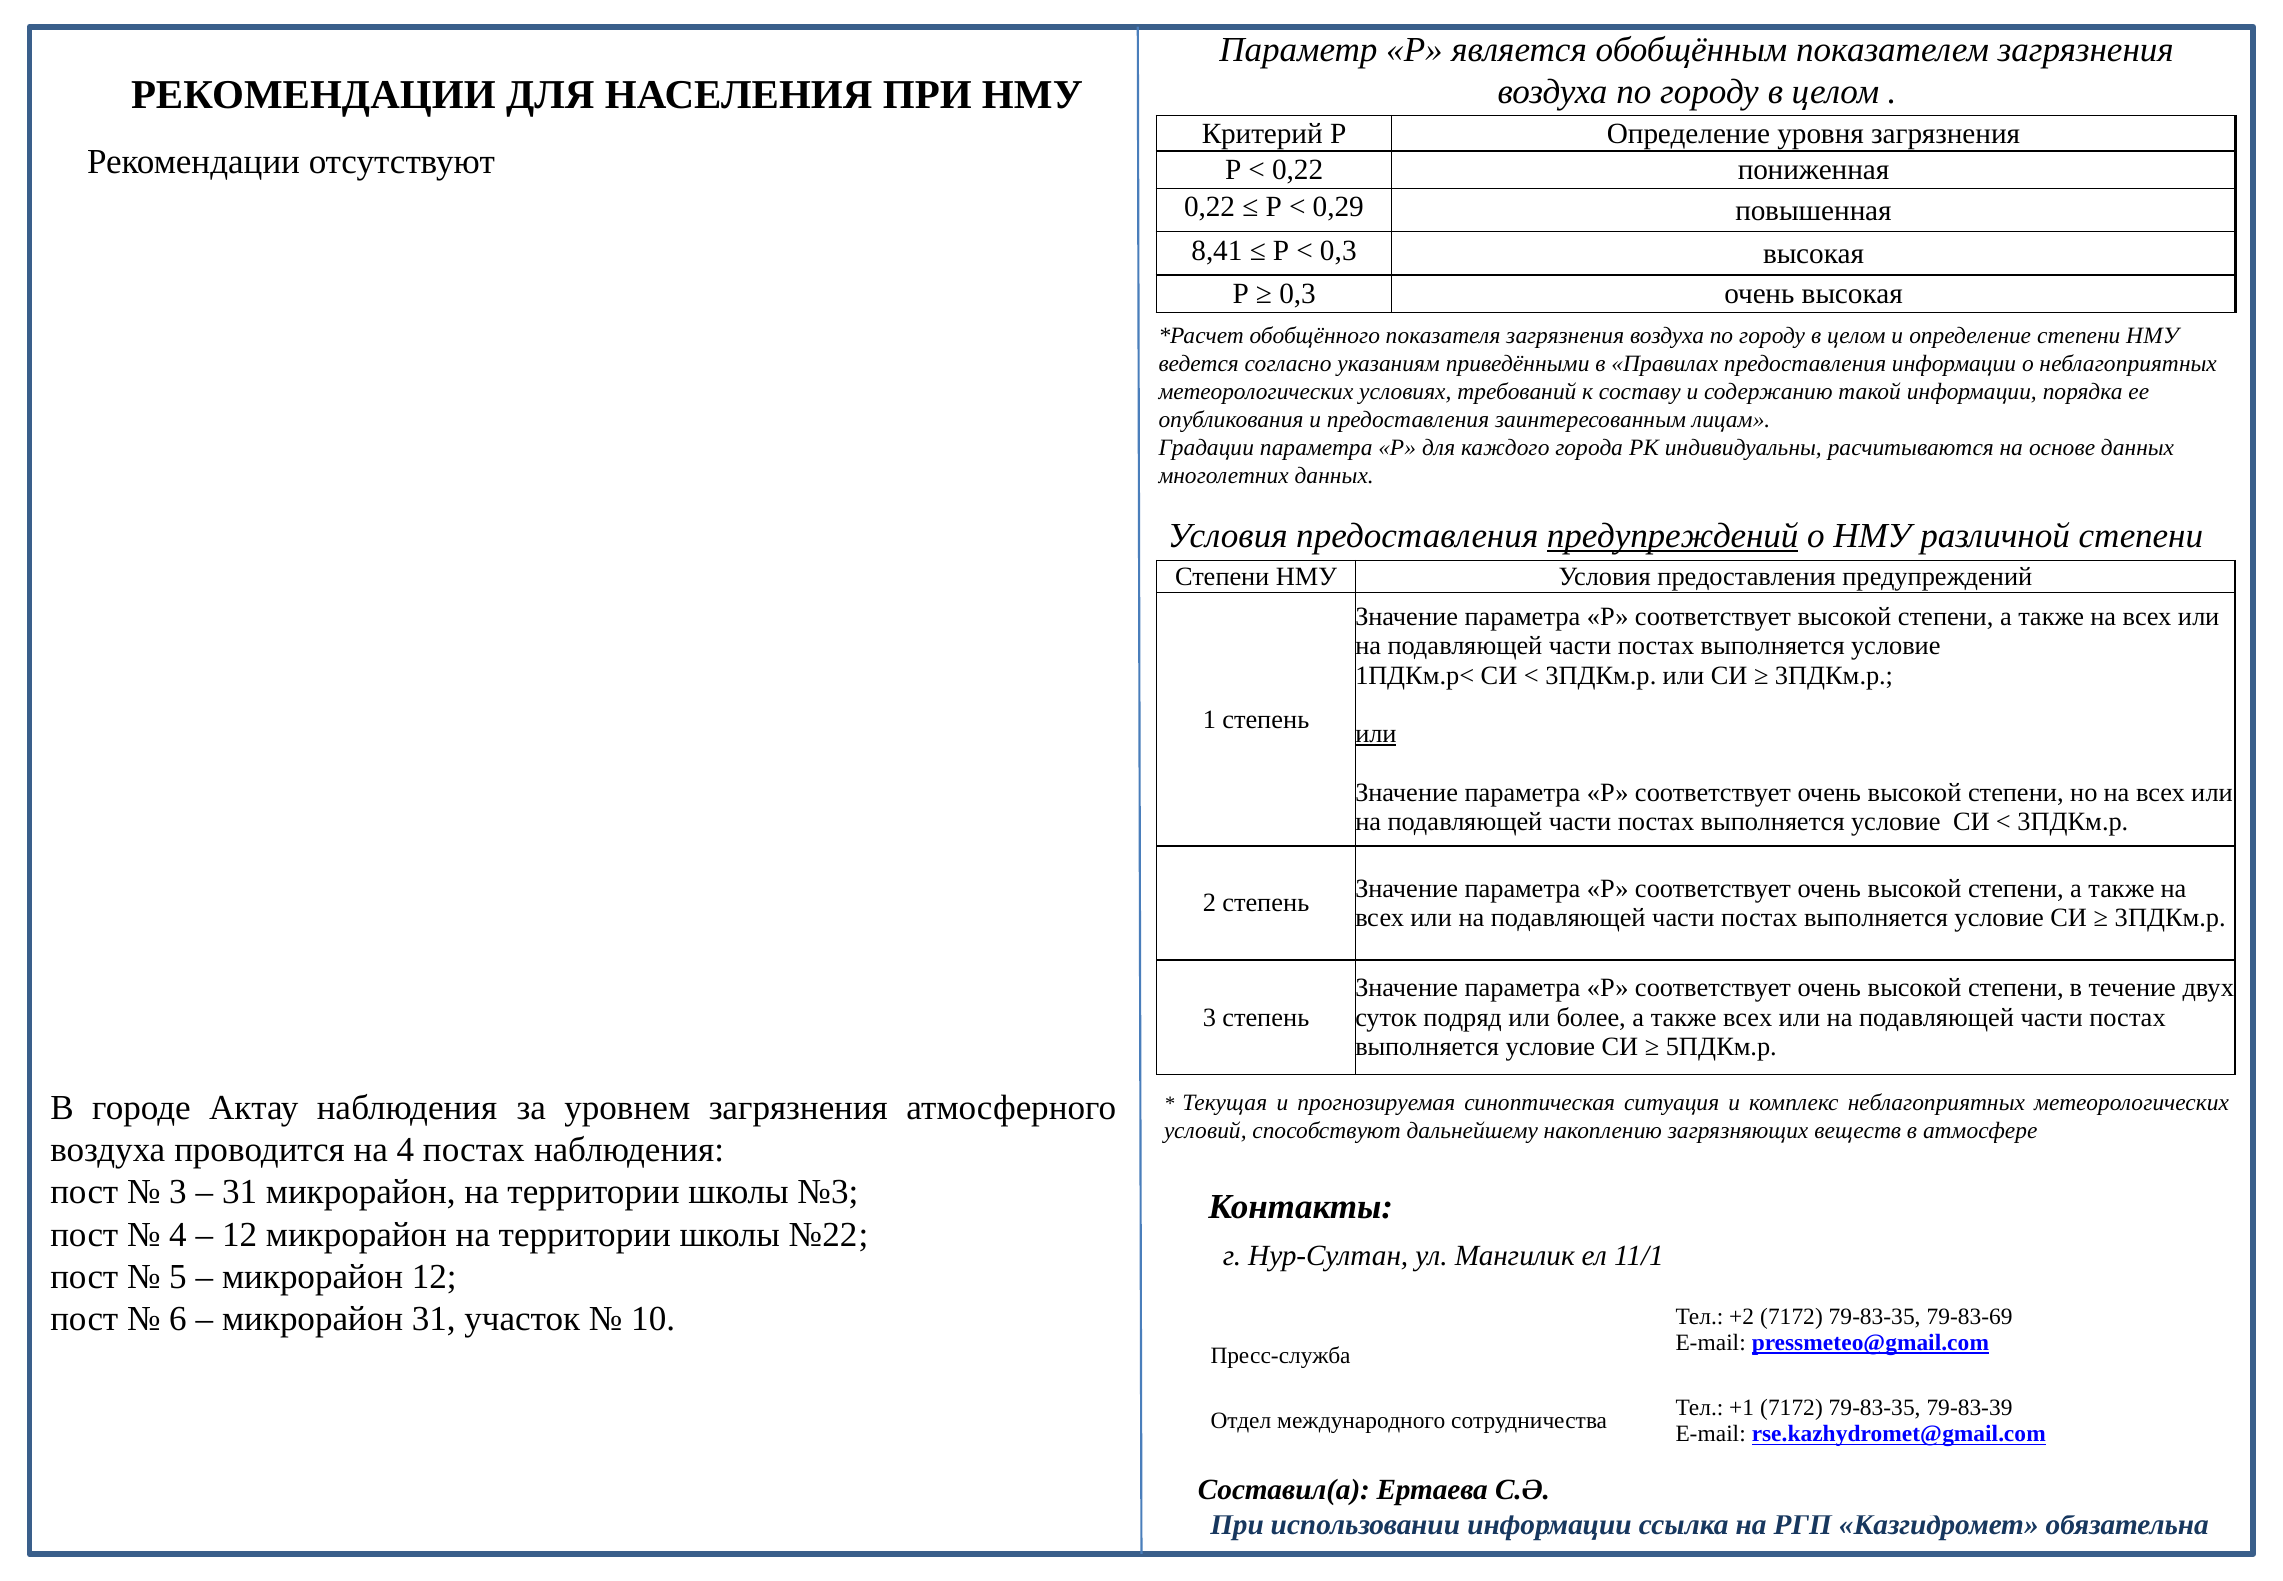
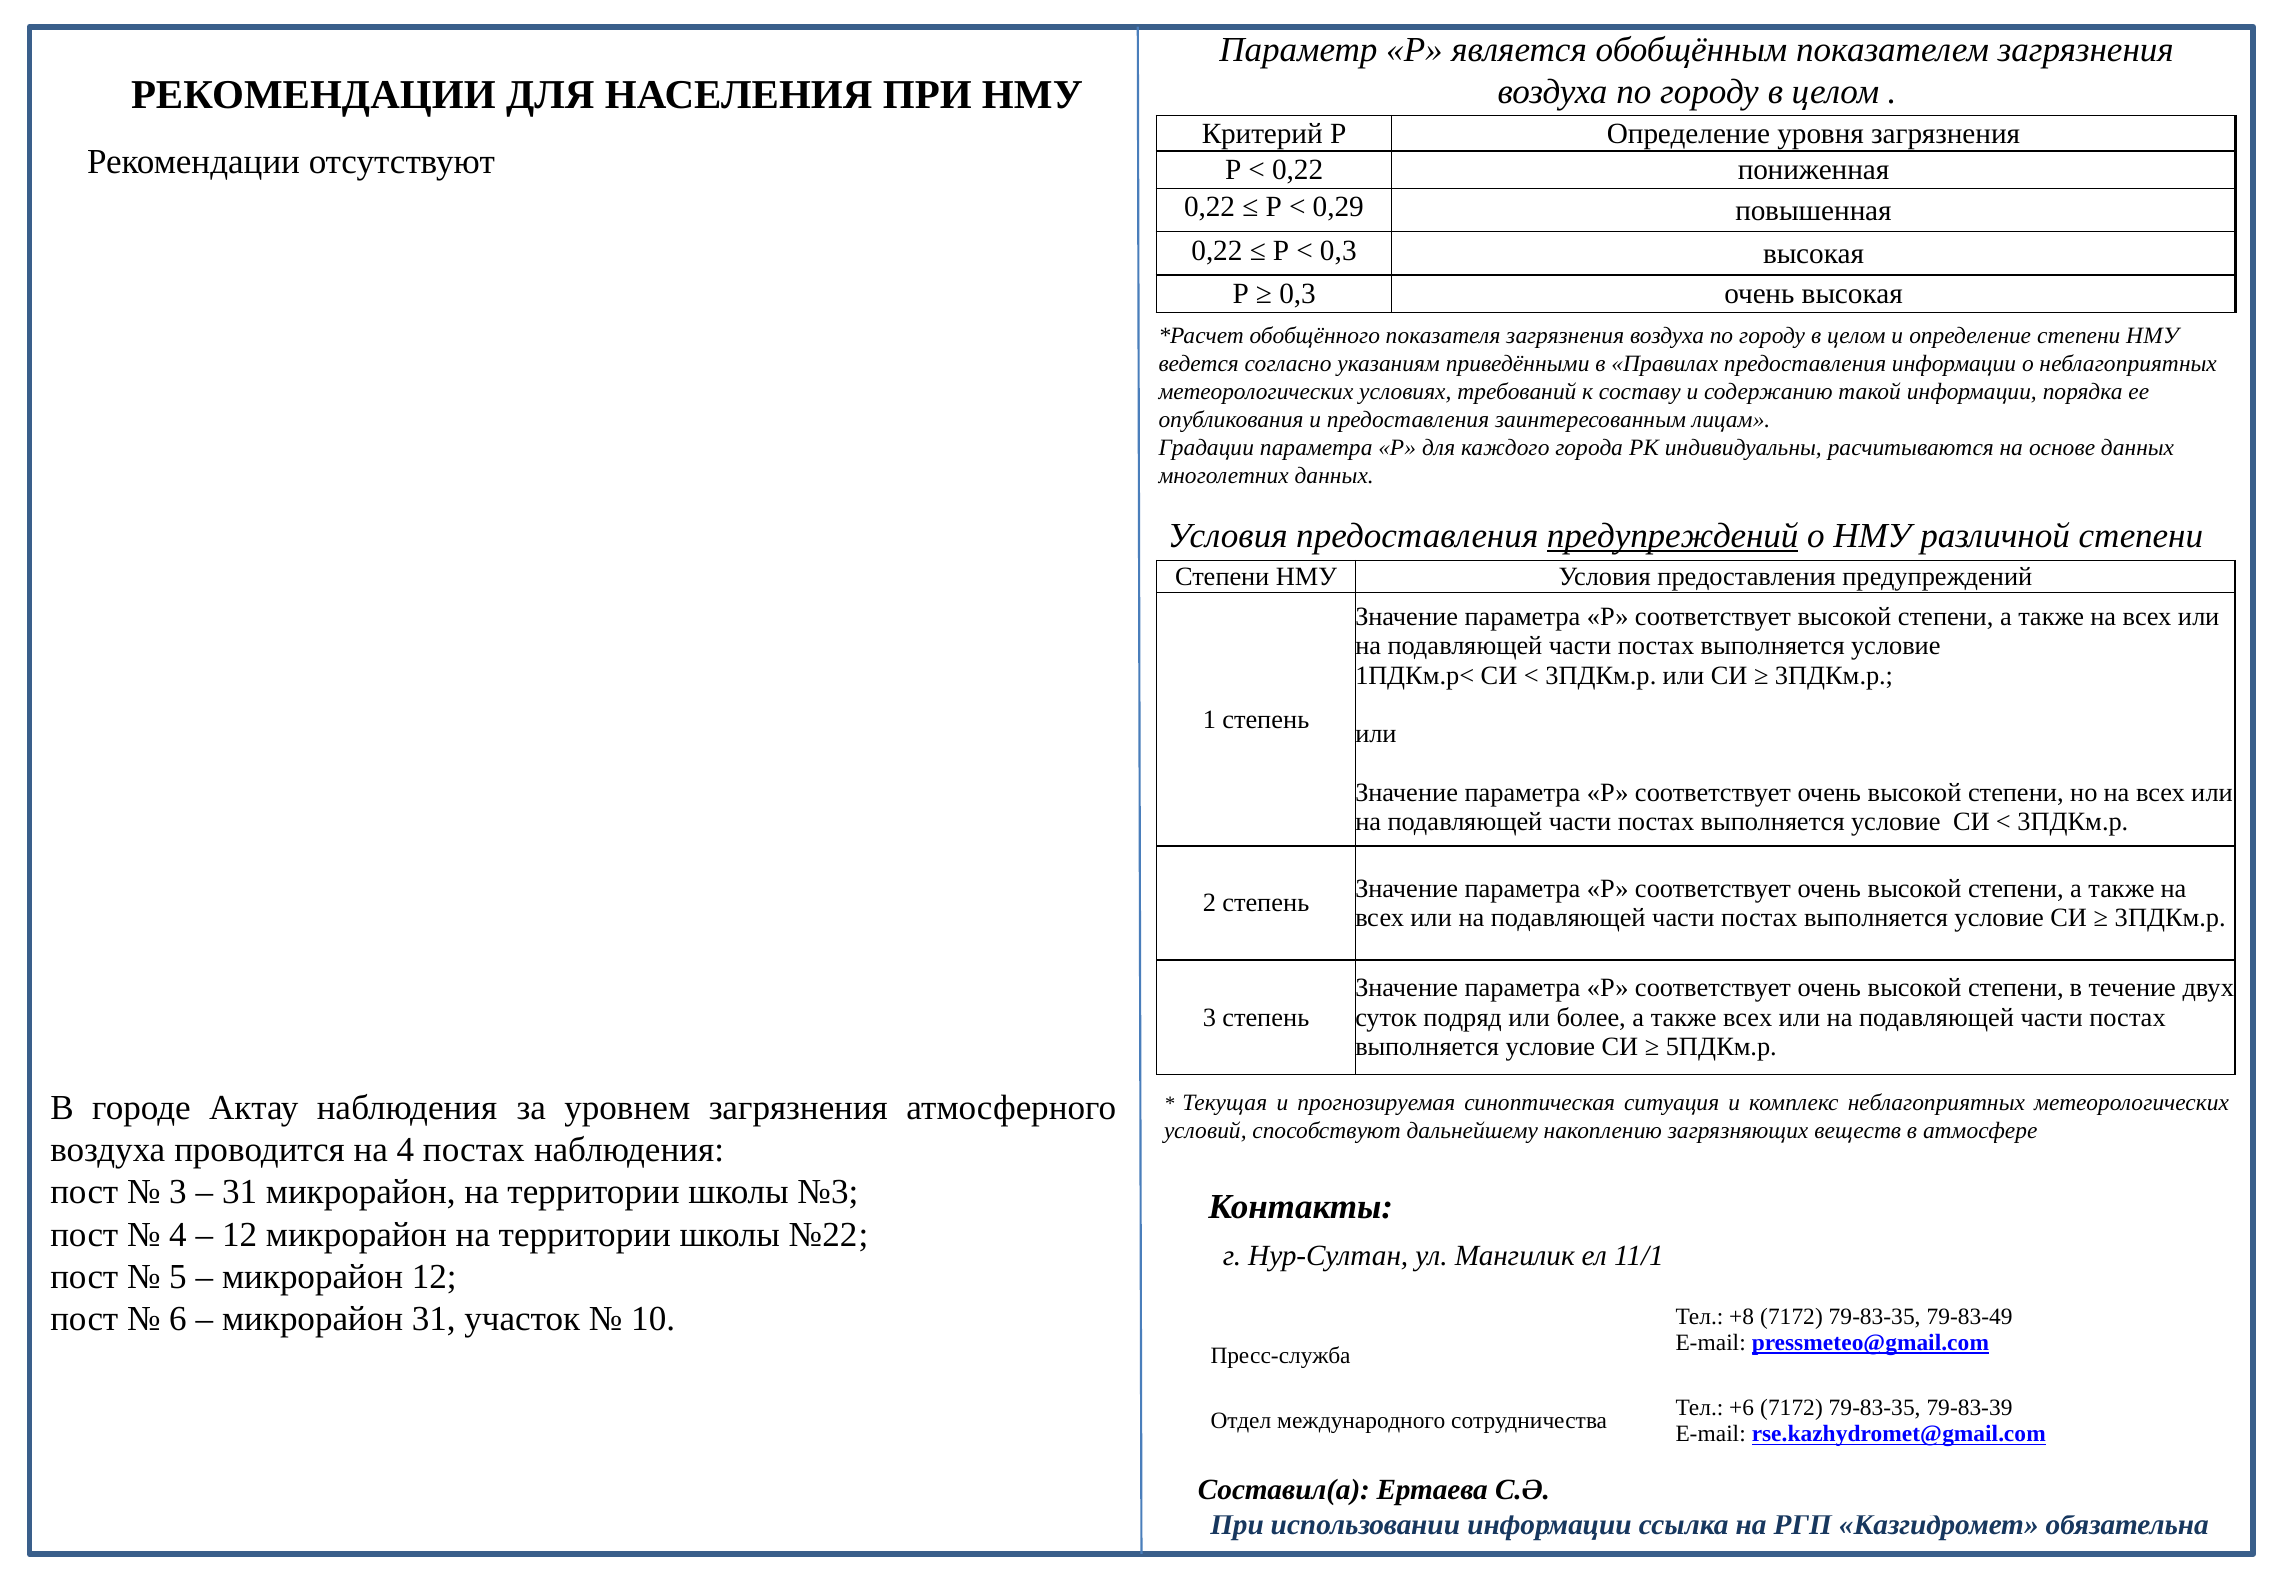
8,41 at (1217, 250): 8,41 -> 0,22
или at (1376, 734) underline: present -> none
+2: +2 -> +8
79-83-69: 79-83-69 -> 79-83-49
+1: +1 -> +6
